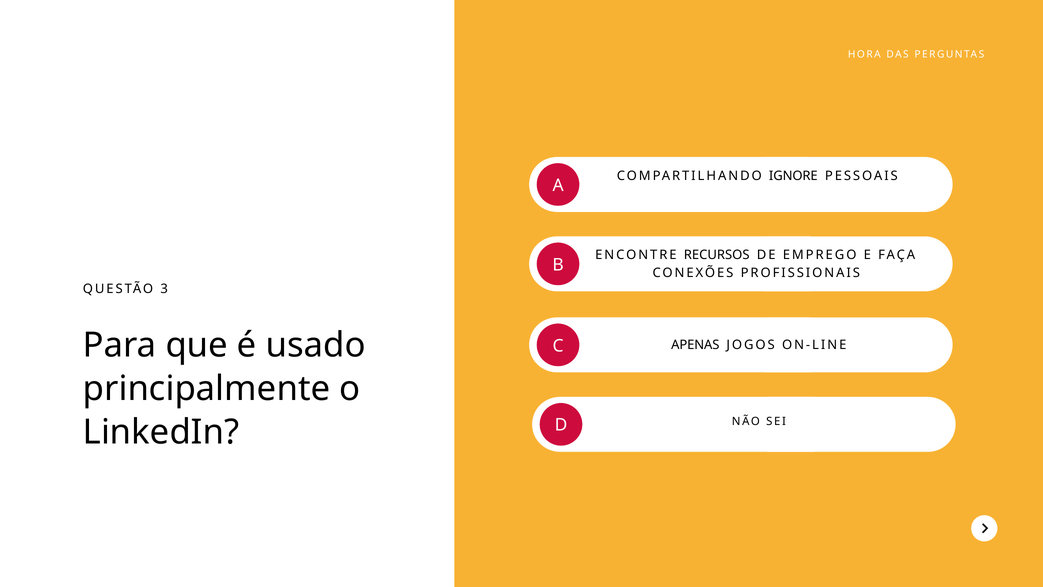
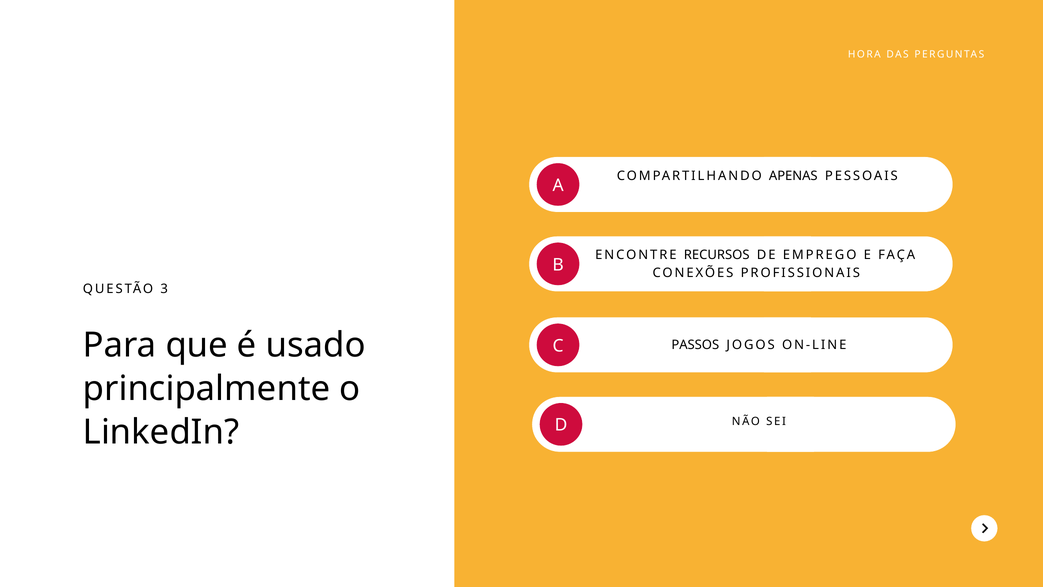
IGNORE: IGNORE -> APENAS
APENAS: APENAS -> PASSOS
